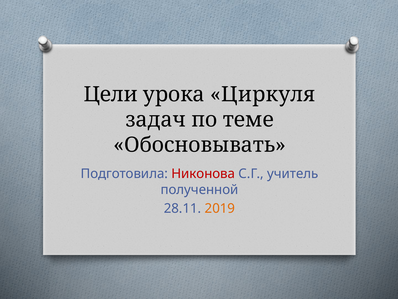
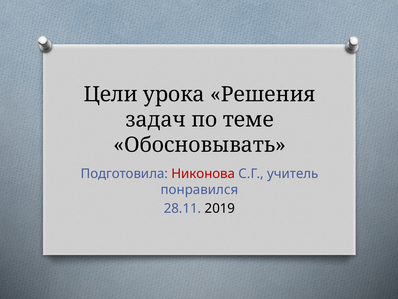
Циркуля: Циркуля -> Решения
полученной: полученной -> понравился
2019 colour: orange -> black
